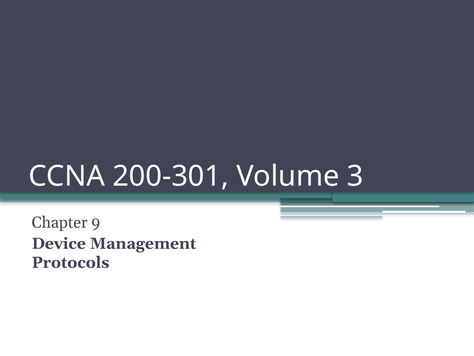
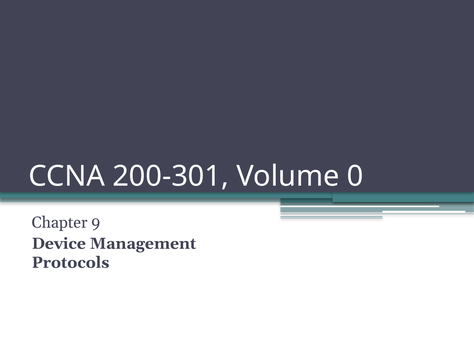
3: 3 -> 0
